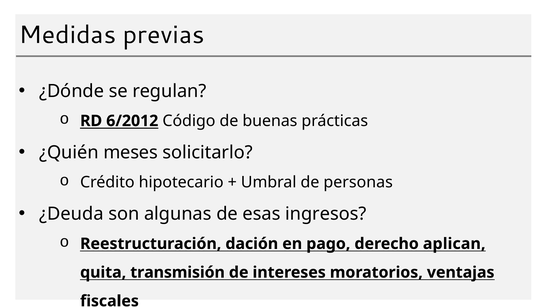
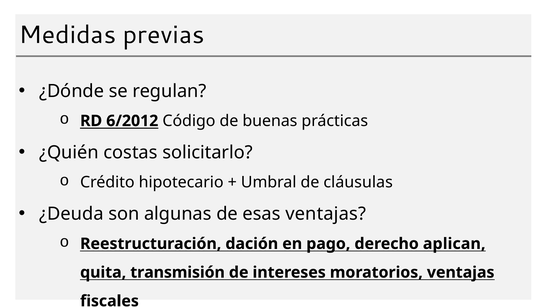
meses: meses -> costas
personas: personas -> cláusulas
esas ingresos: ingresos -> ventajas
